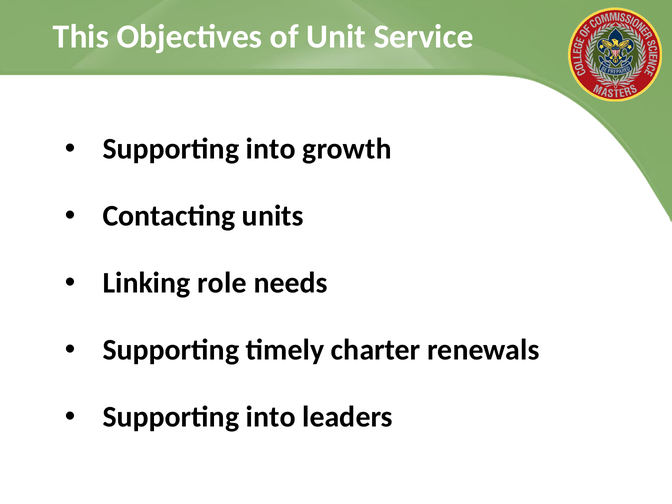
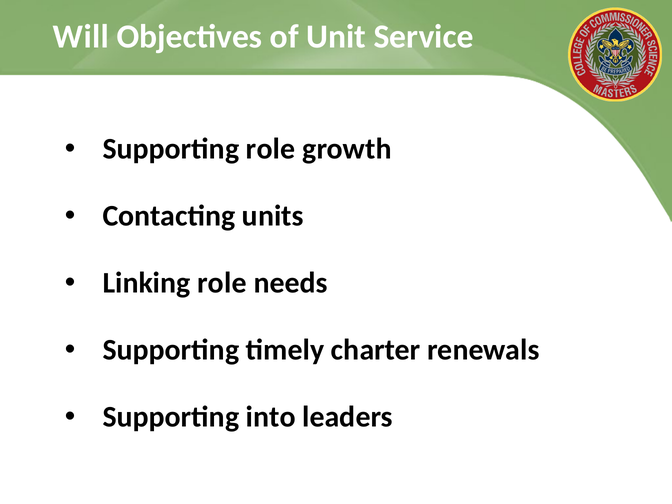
This: This -> Will
into at (271, 149): into -> role
